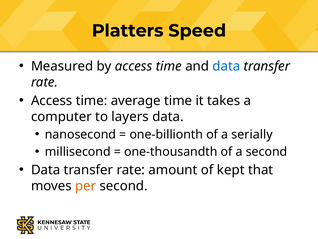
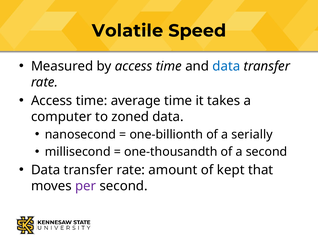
Platters: Platters -> Volatile
layers: layers -> zoned
per colour: orange -> purple
